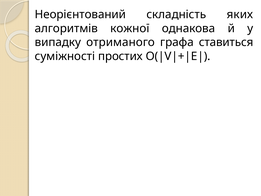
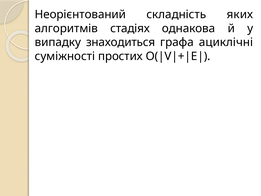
кожної: кожної -> стадіях
отриманого: отриманого -> знаходиться
ставиться: ставиться -> ациклічні
